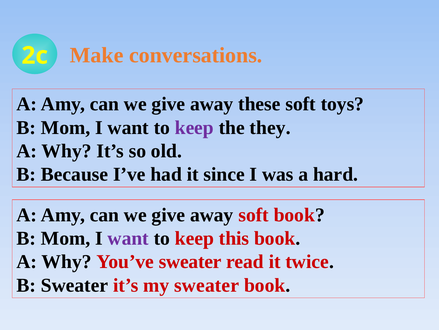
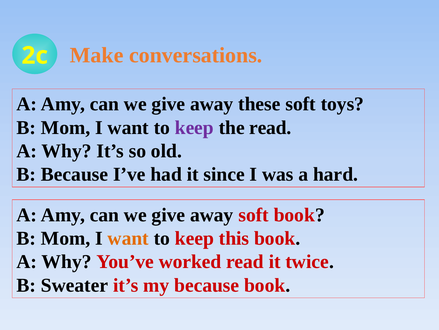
the they: they -> read
want at (128, 238) colour: purple -> orange
You’ve sweater: sweater -> worked
my sweater: sweater -> because
